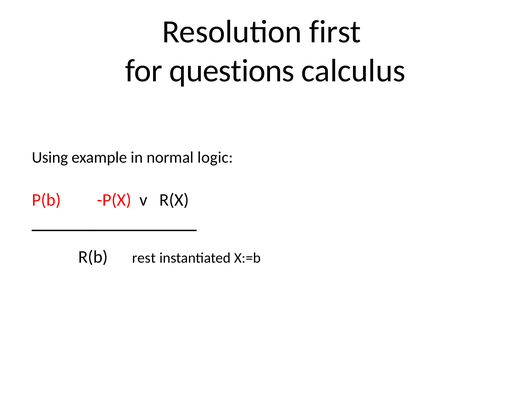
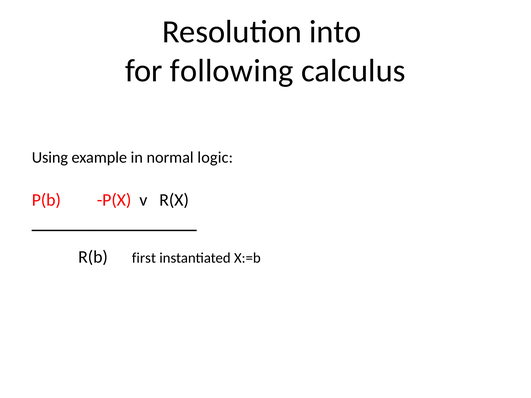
first: first -> into
questions: questions -> following
rest: rest -> first
